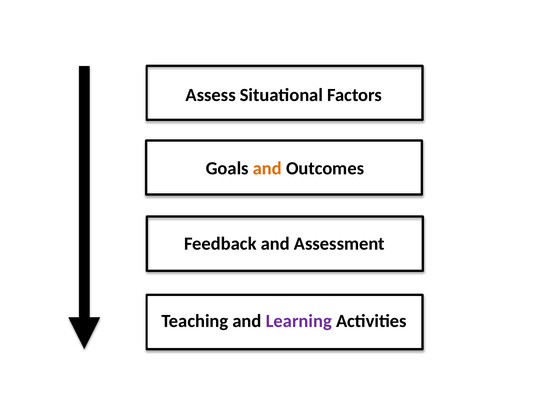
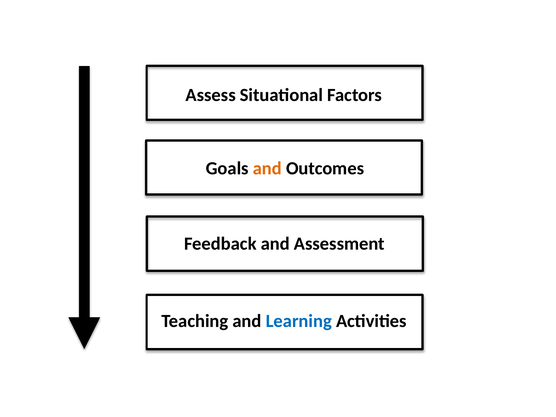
Learning colour: purple -> blue
